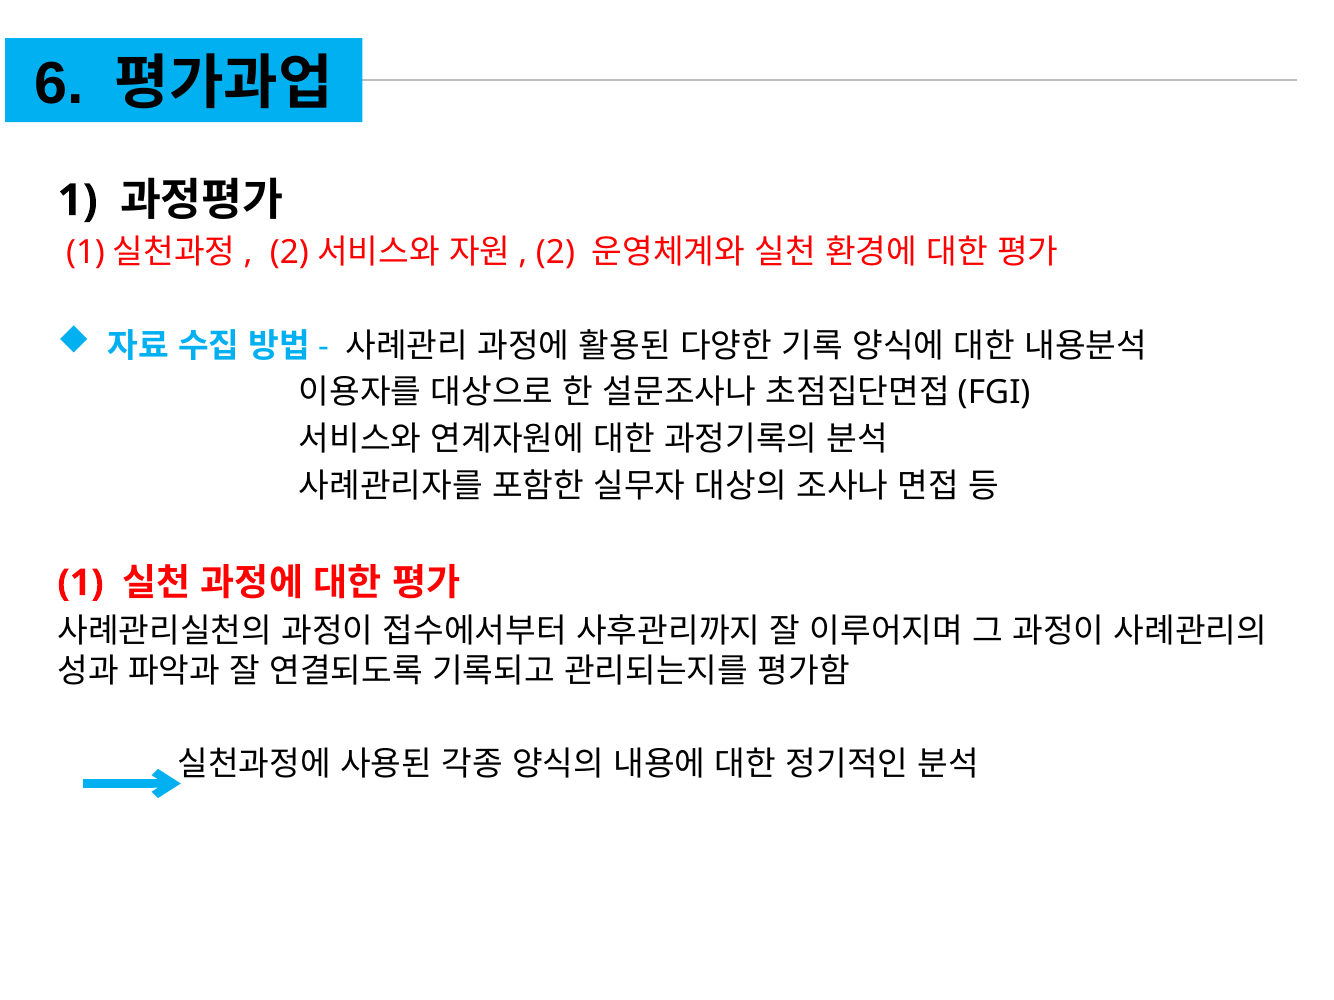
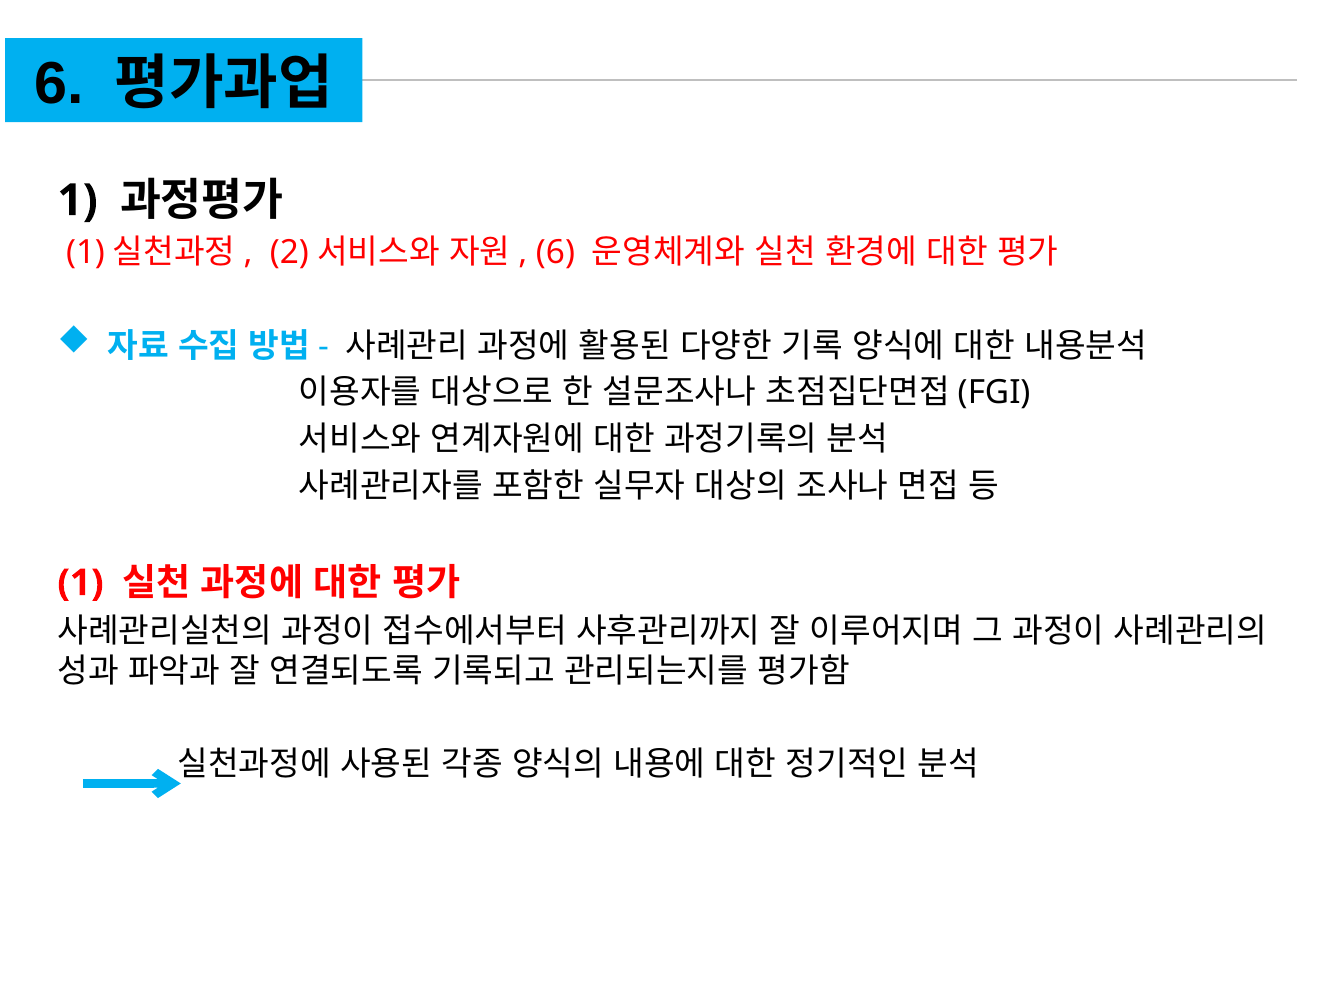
2 at (556, 253): 2 -> 6
